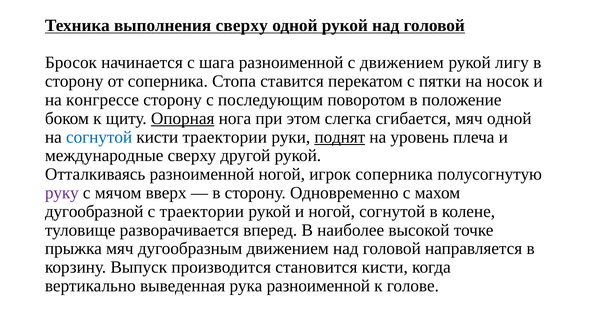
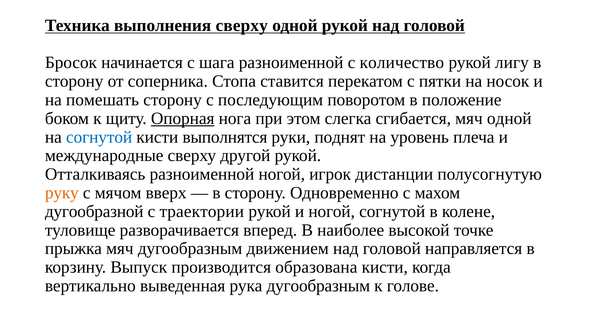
с движением: движением -> количество
конгрессе: конгрессе -> помешать
кисти траектории: траектории -> выполнятся
поднят underline: present -> none
игрок соперника: соперника -> дистанции
руку colour: purple -> orange
становится: становится -> образована
рука разноименной: разноименной -> дугообразным
